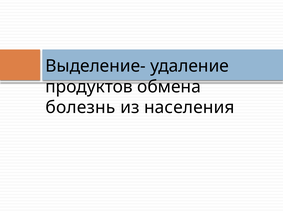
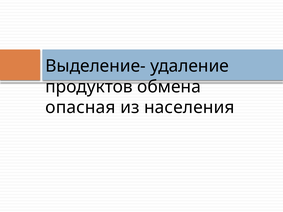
болезнь: болезнь -> опасная
